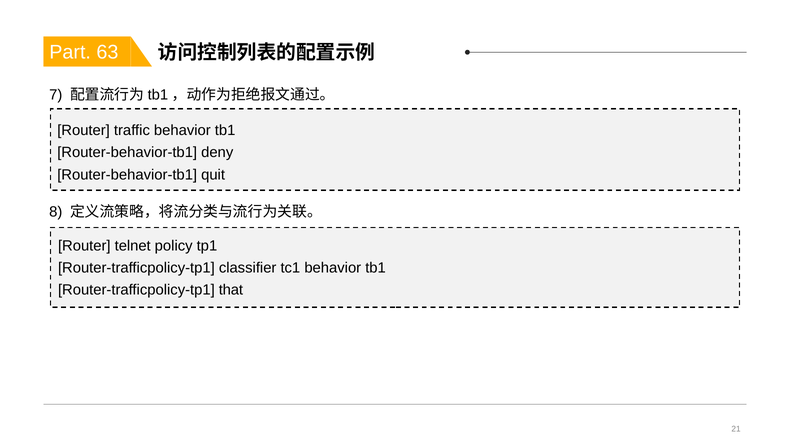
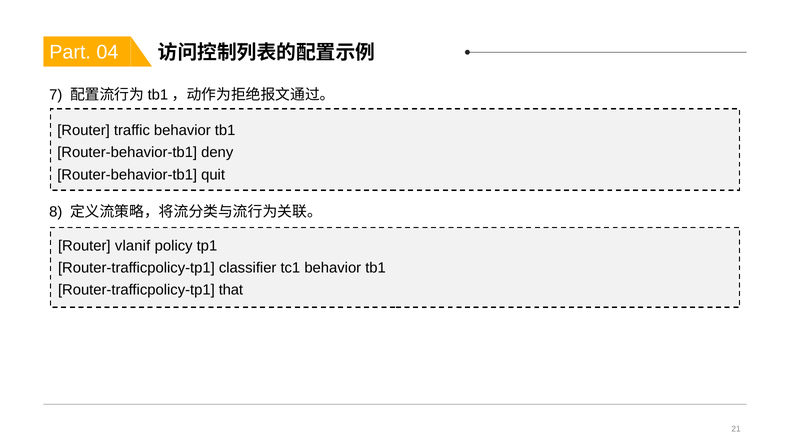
63: 63 -> 04
telnet: telnet -> vlanif
